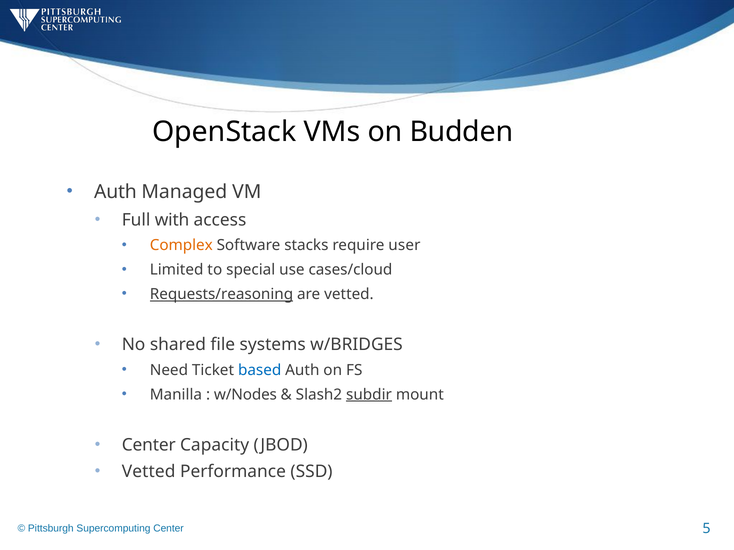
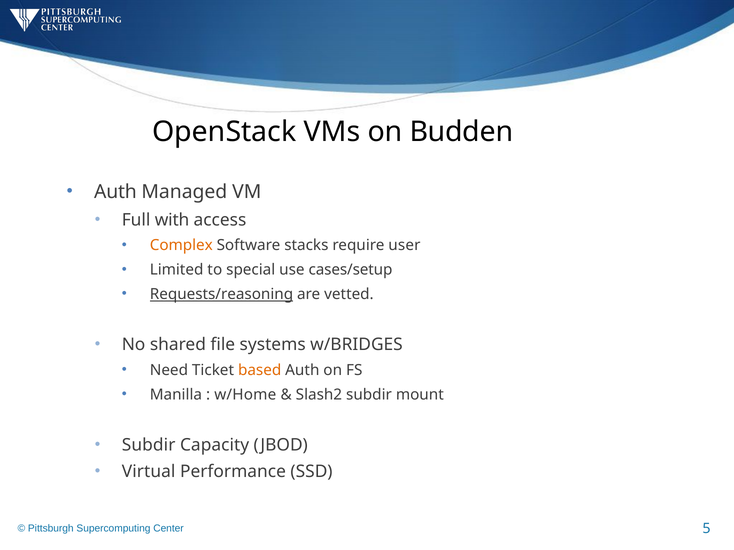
cases/cloud: cases/cloud -> cases/setup
based colour: blue -> orange
w/Nodes: w/Nodes -> w/Home
subdir at (369, 395) underline: present -> none
Center at (149, 445): Center -> Subdir
Vetted at (149, 472): Vetted -> Virtual
